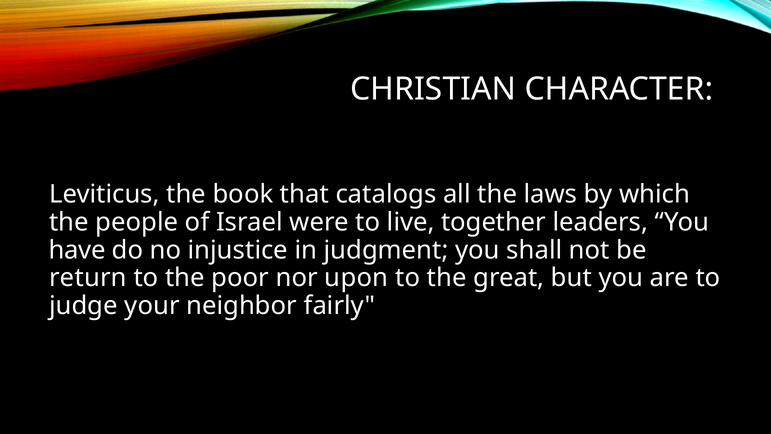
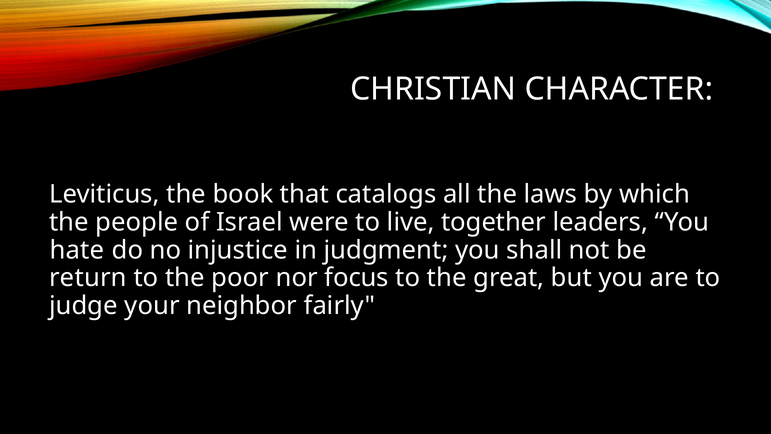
have: have -> hate
upon: upon -> focus
